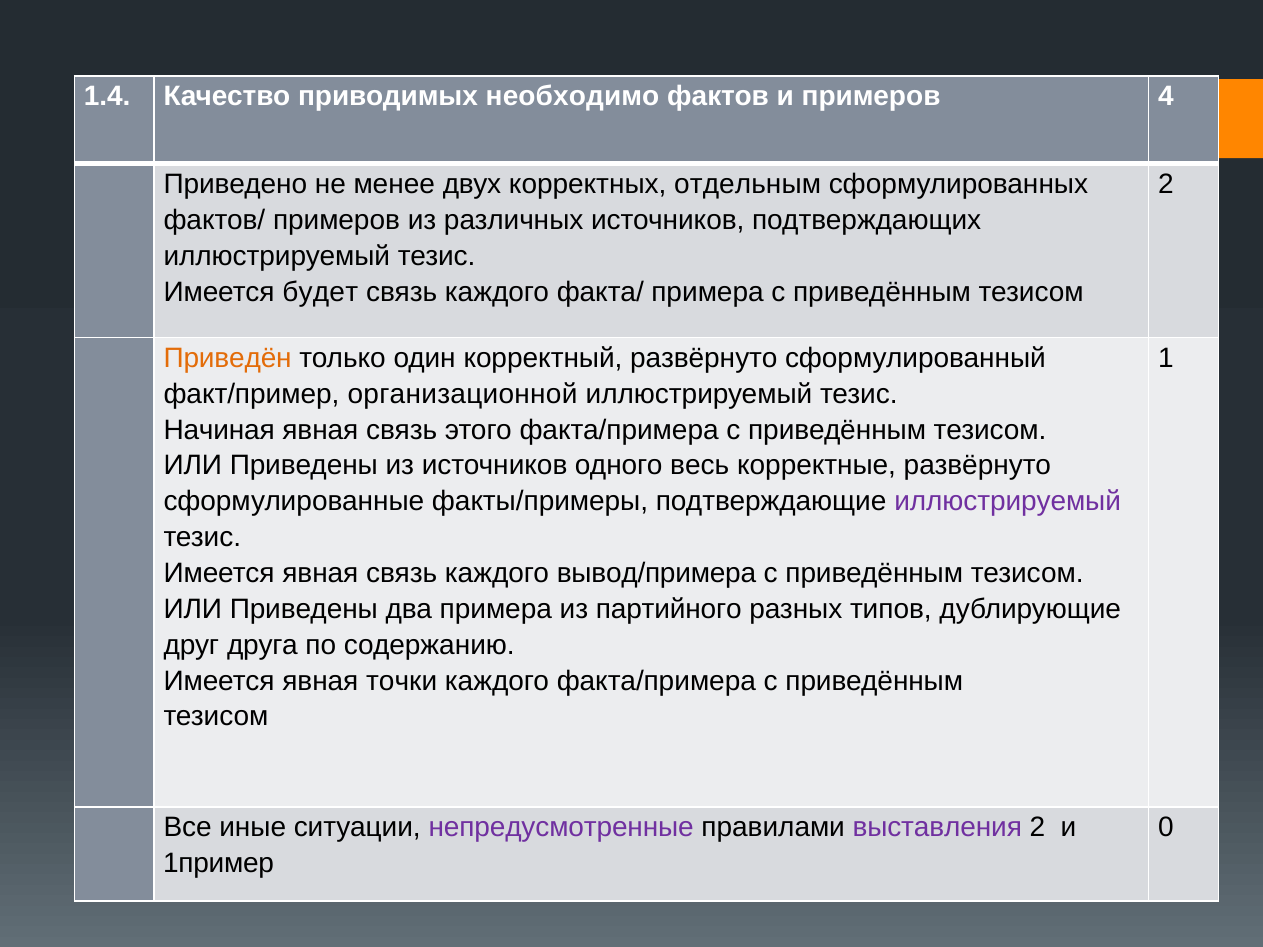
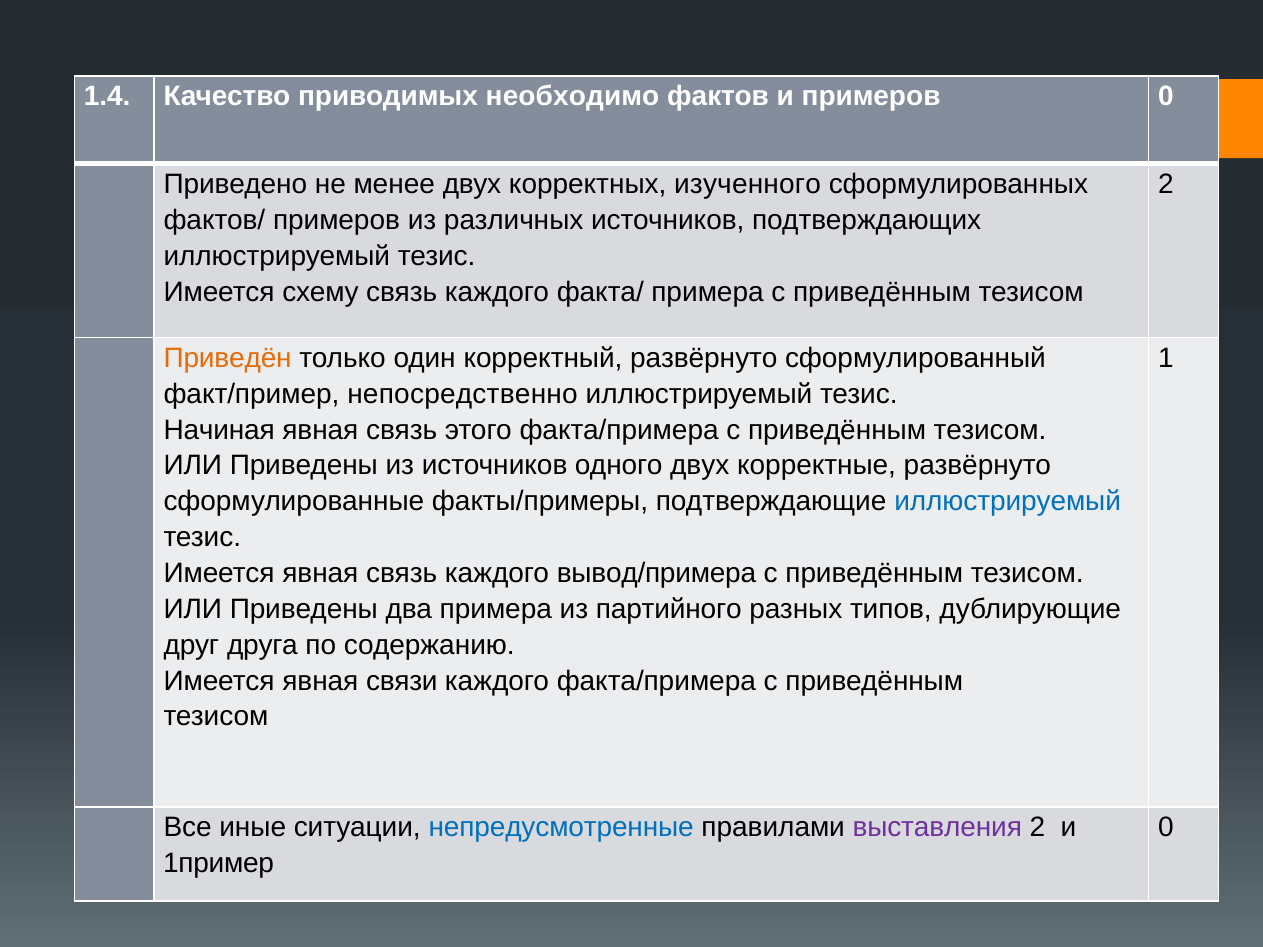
примеров 4: 4 -> 0
отдельным: отдельным -> изученного
будет: будет -> схему
организационной: организационной -> непосредственно
одного весь: весь -> двух
иллюстрируемый at (1008, 502) colour: purple -> blue
точки: точки -> связи
непредусмотренные colour: purple -> blue
